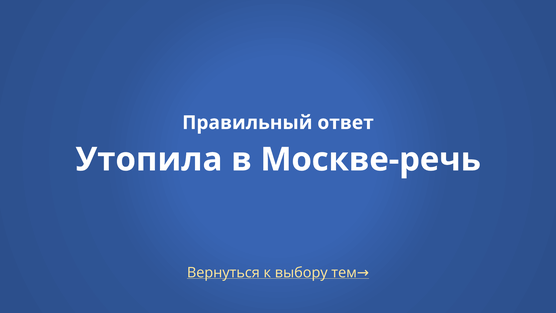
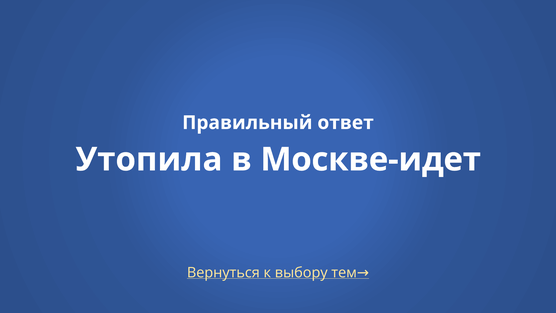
Москве-речь: Москве-речь -> Москве-идет
